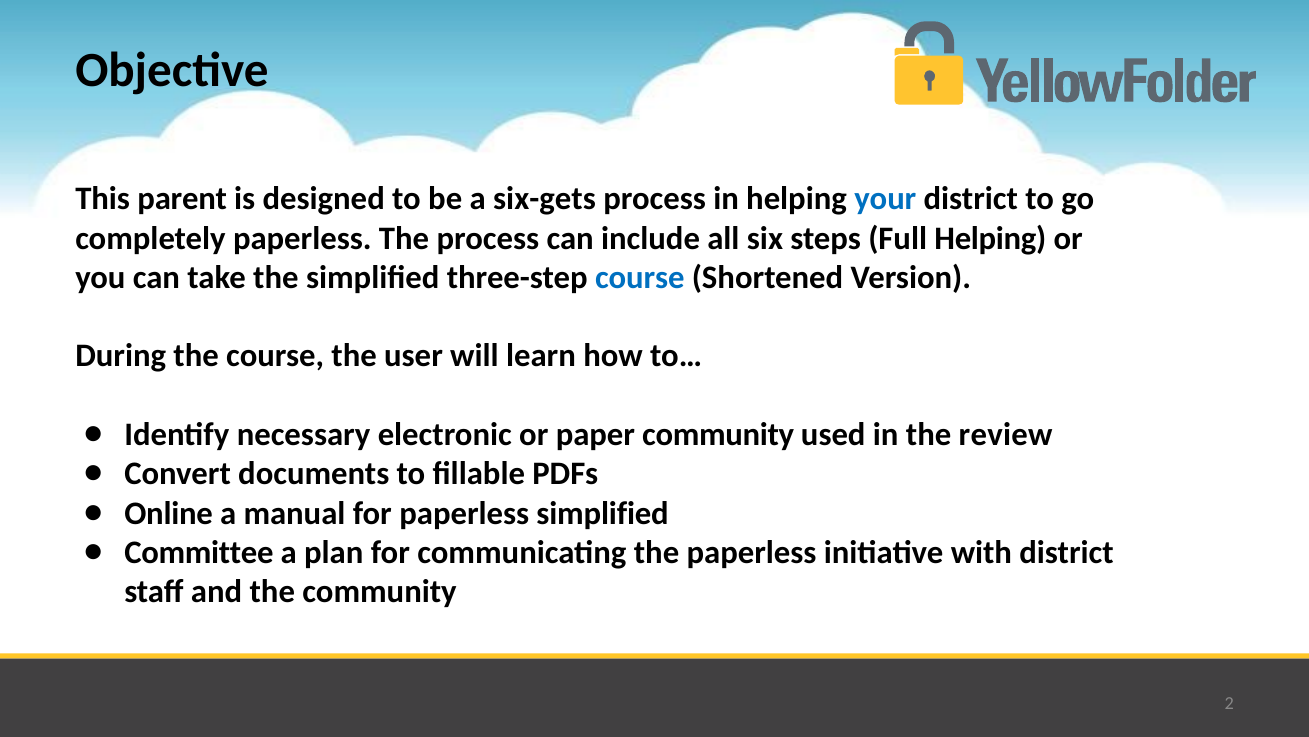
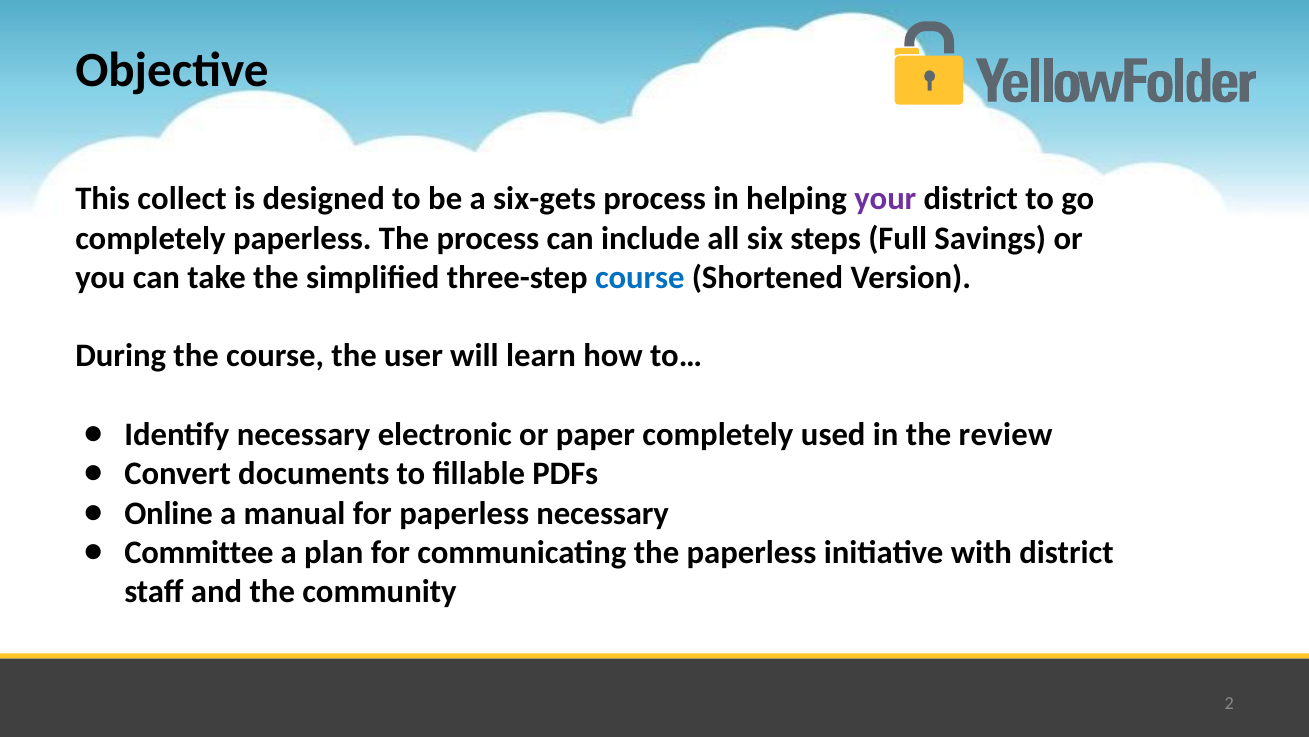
parent: parent -> collect
your colour: blue -> purple
Full Helping: Helping -> Savings
paper community: community -> completely
paperless simplified: simplified -> necessary
